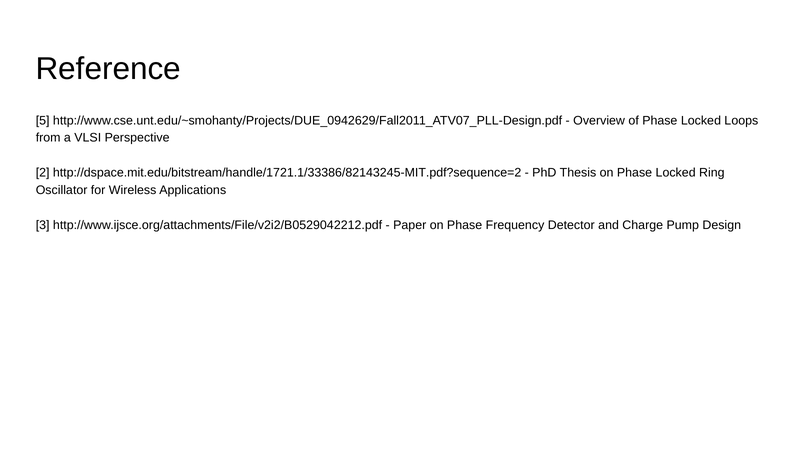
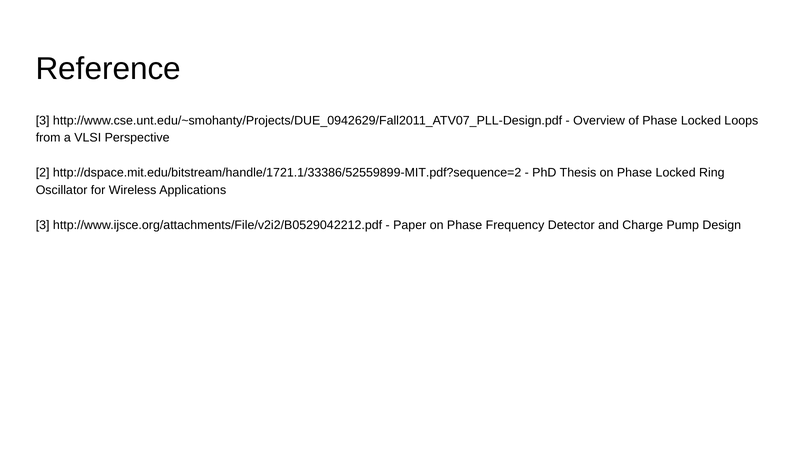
5 at (43, 121): 5 -> 3
http://dspace.mit.edu/bitstream/handle/1721.1/33386/82143245-MIT.pdf?sequence=2: http://dspace.mit.edu/bitstream/handle/1721.1/33386/82143245-MIT.pdf?sequence=2 -> http://dspace.mit.edu/bitstream/handle/1721.1/33386/52559899-MIT.pdf?sequence=2
